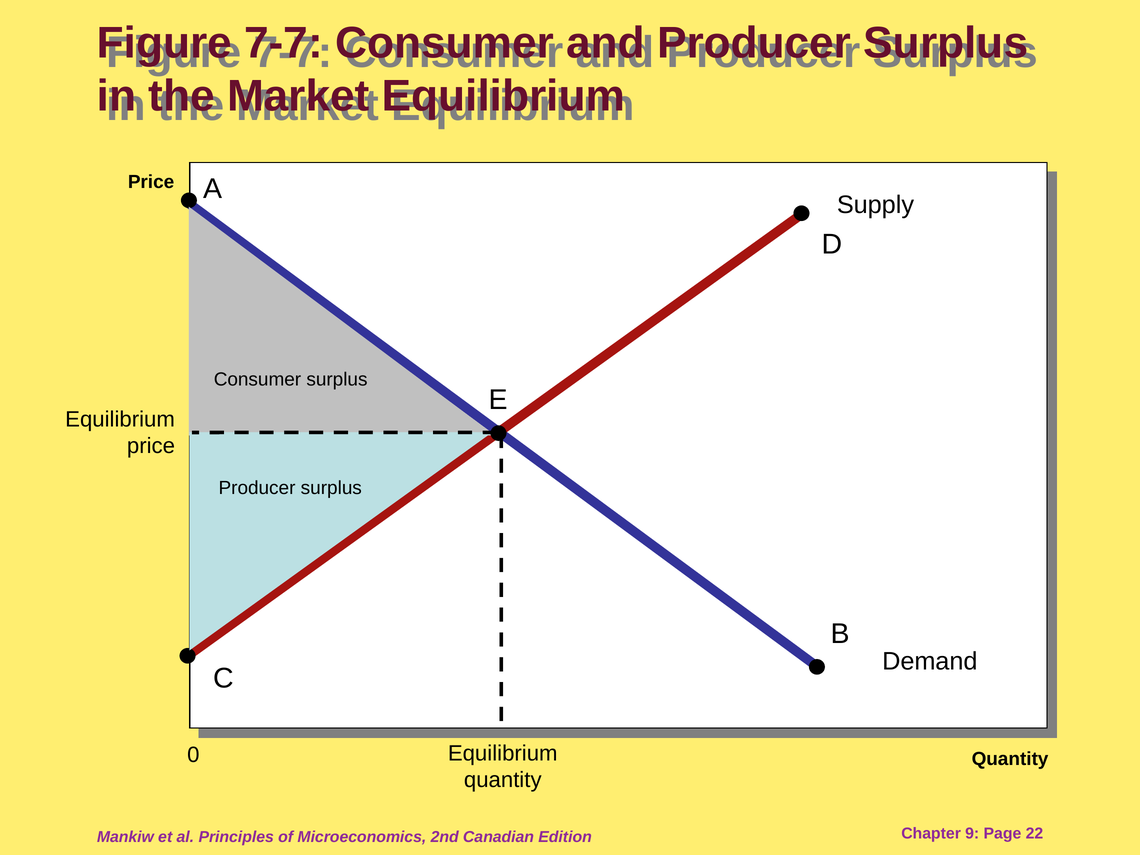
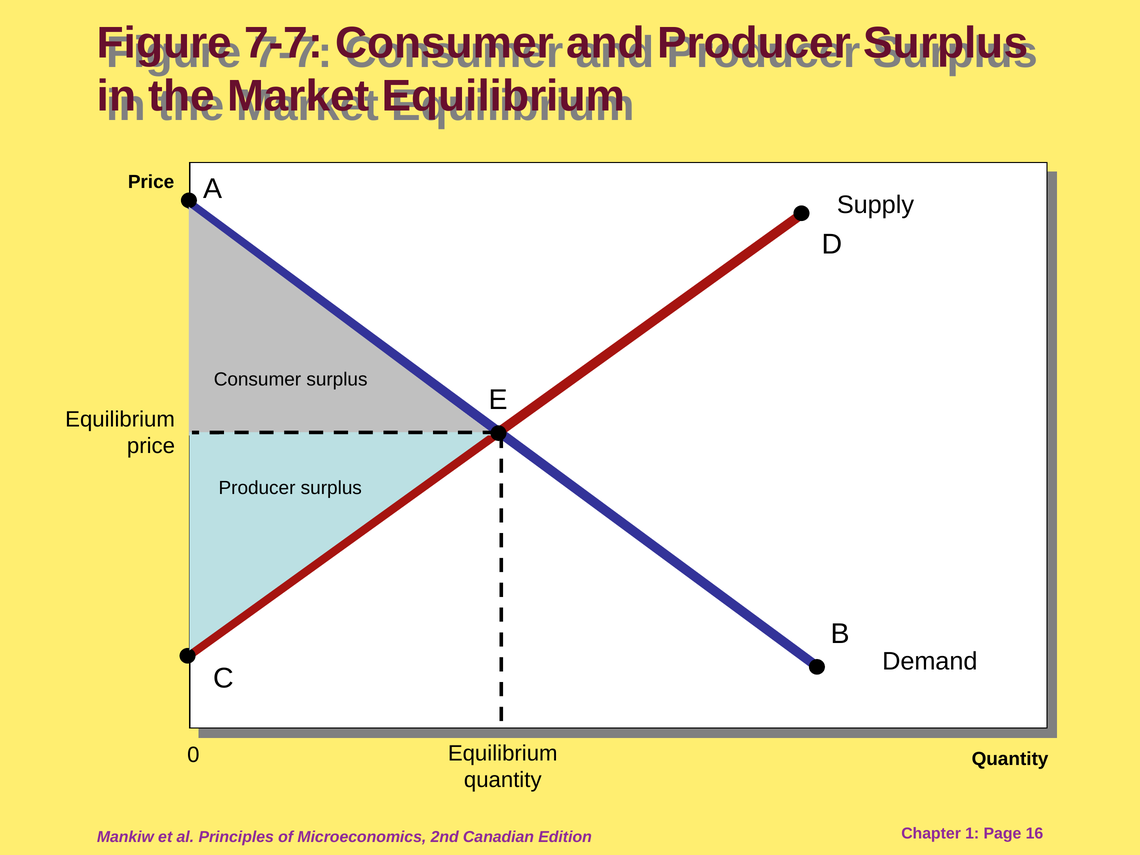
9: 9 -> 1
22: 22 -> 16
